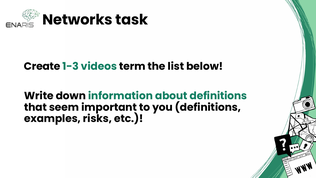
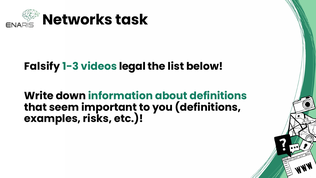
Create: Create -> Falsify
term: term -> legal
